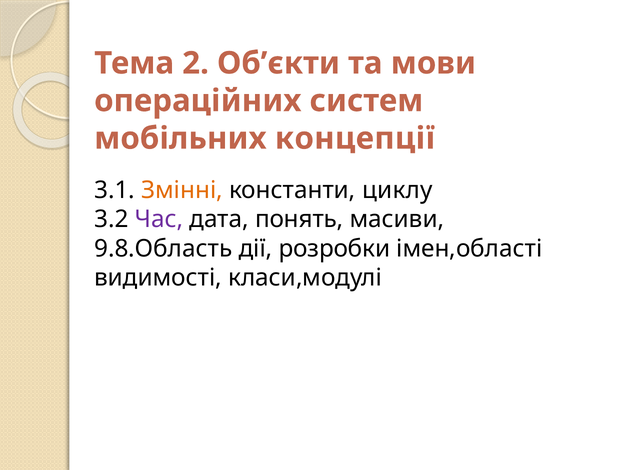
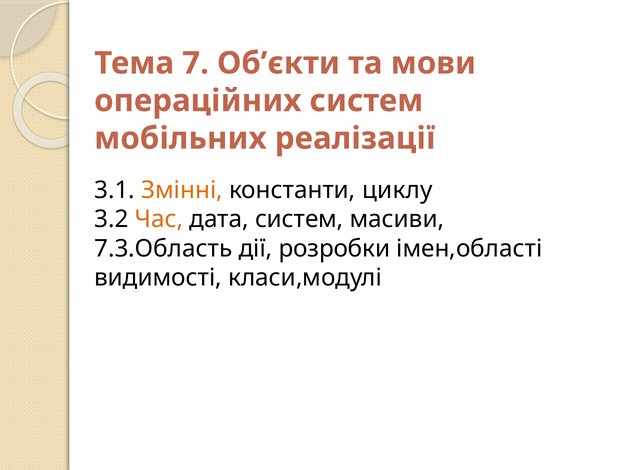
2: 2 -> 7
концепції: концепції -> реалізації
Час colour: purple -> orange
дата понять: понять -> систем
9.8.Область: 9.8.Область -> 7.3.Область
